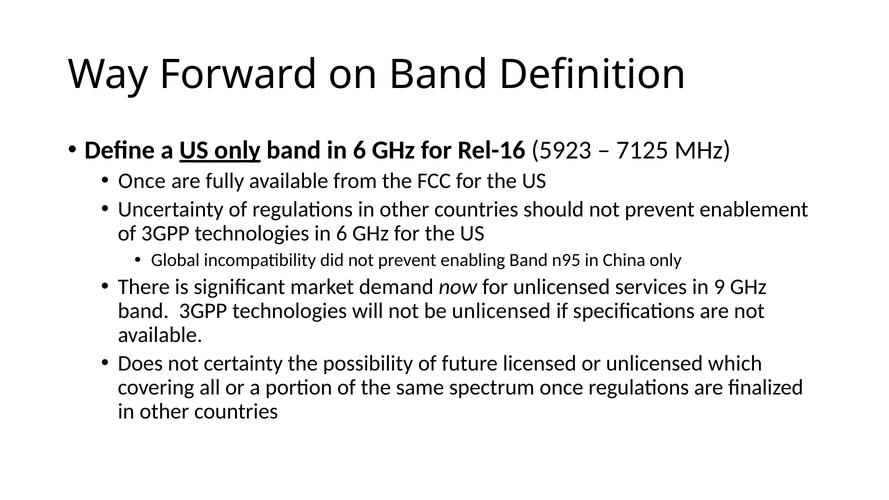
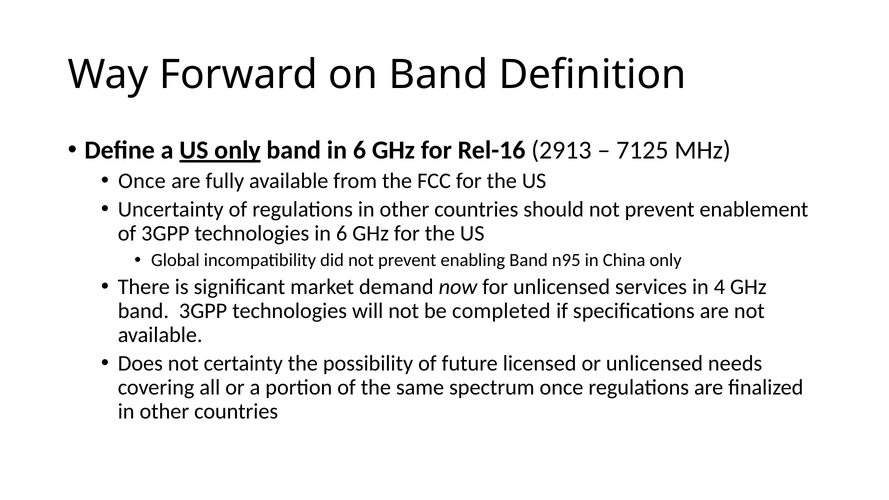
5923: 5923 -> 2913
9: 9 -> 4
be unlicensed: unlicensed -> completed
which: which -> needs
